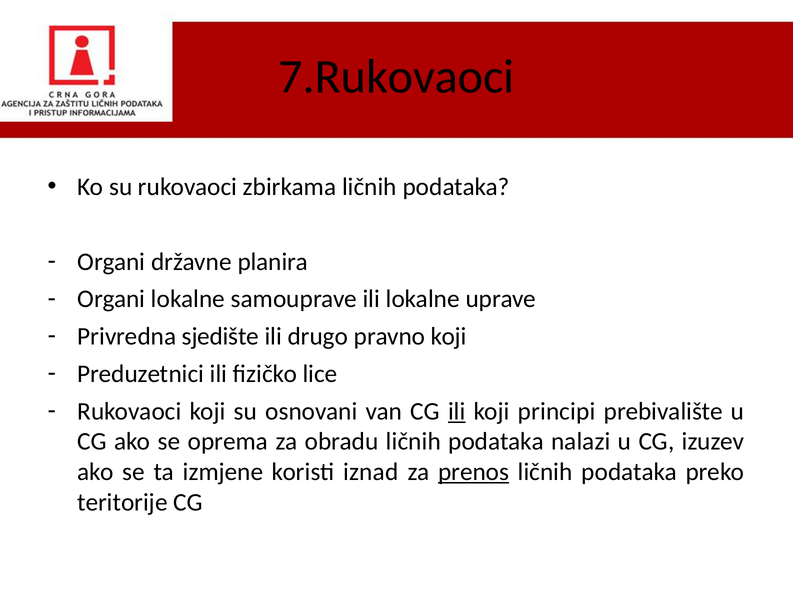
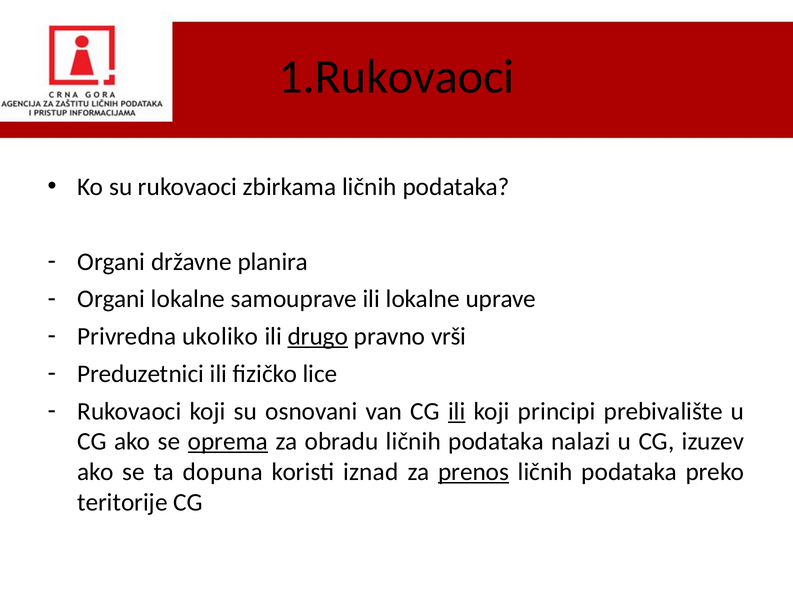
7.Rukovaoci: 7.Rukovaoci -> 1.Rukovaoci
sjedište: sjedište -> ukoliko
drugo underline: none -> present
pravno koji: koji -> vrši
oprema underline: none -> present
izmjene: izmjene -> dopuna
